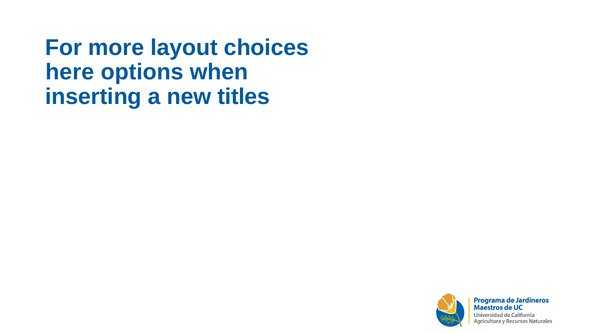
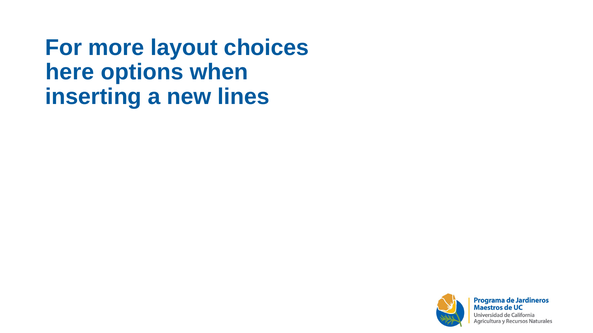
titles: titles -> lines
